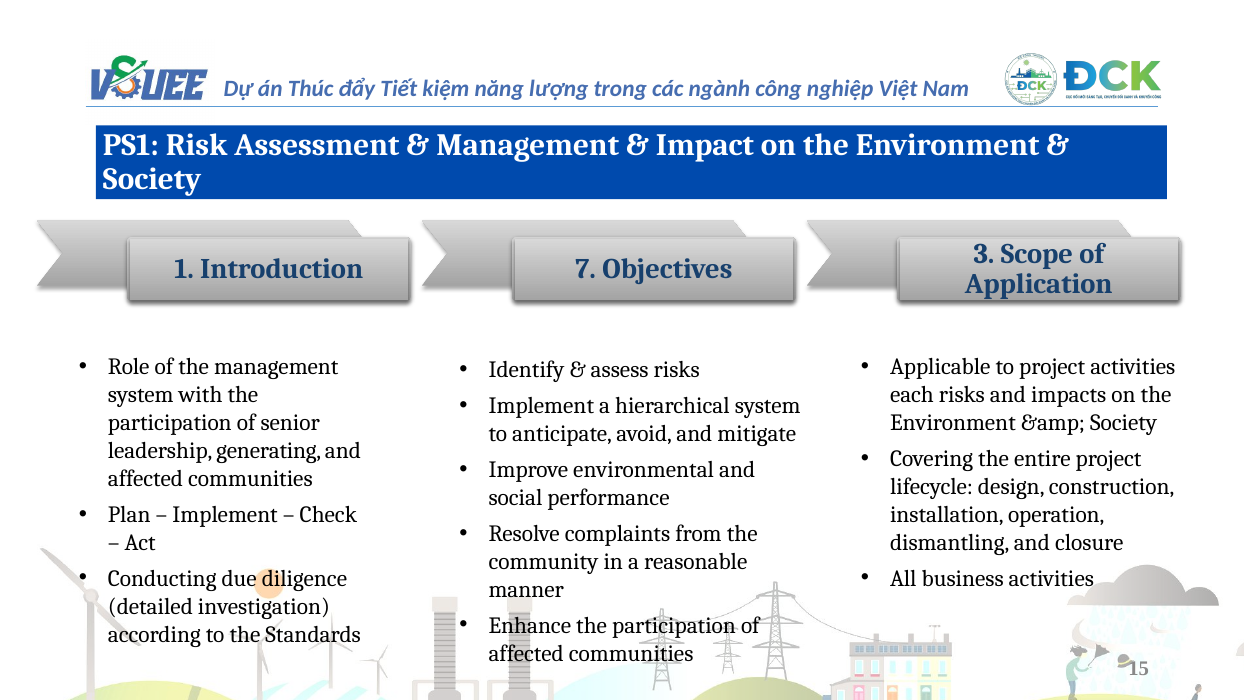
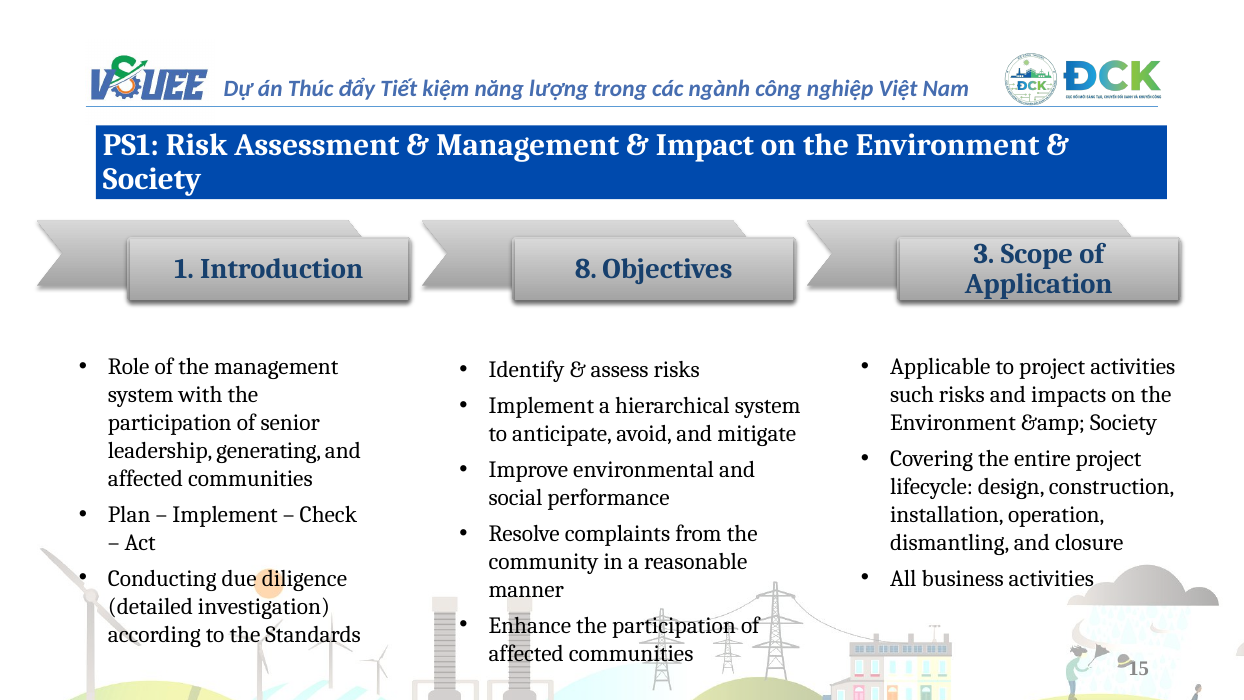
7: 7 -> 8
each: each -> such
